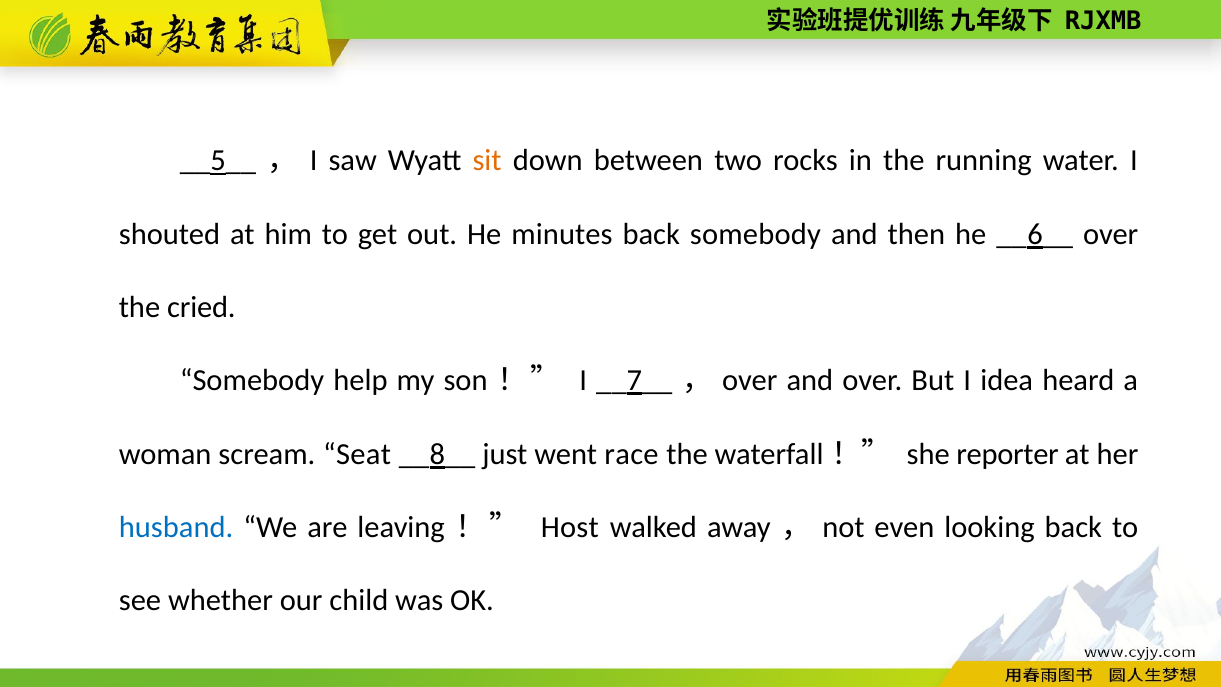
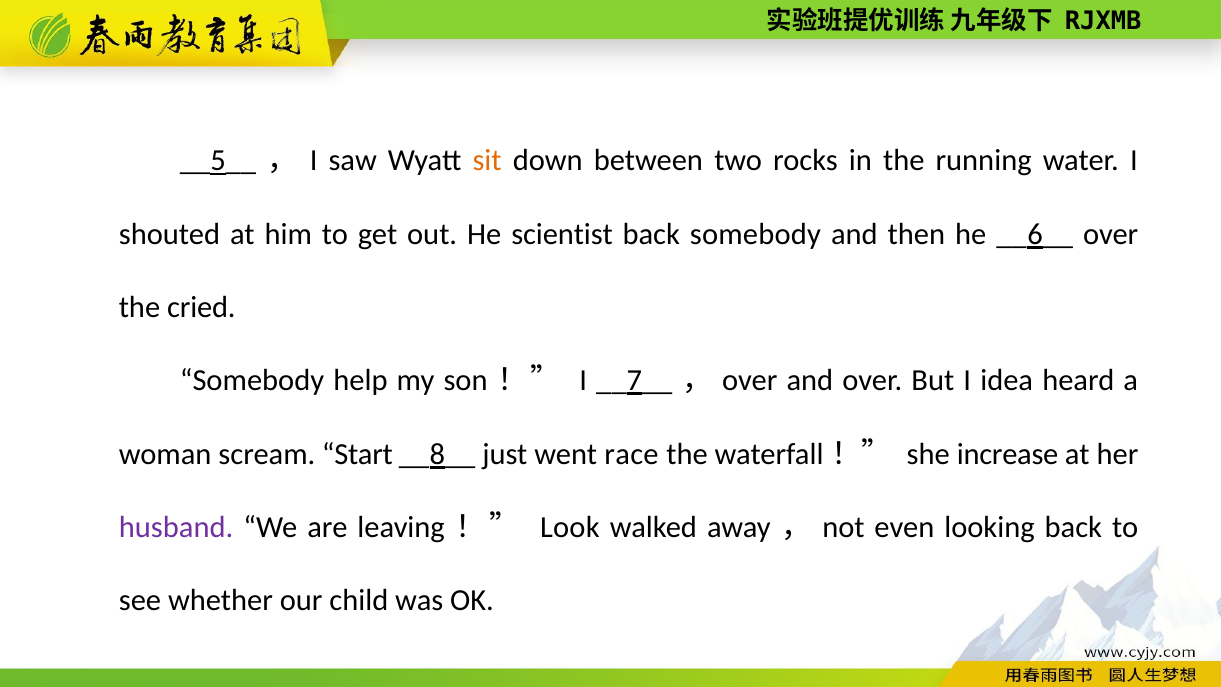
minutes: minutes -> scientist
Seat: Seat -> Start
reporter: reporter -> increase
husband colour: blue -> purple
Host: Host -> Look
